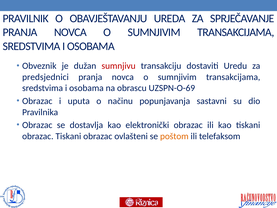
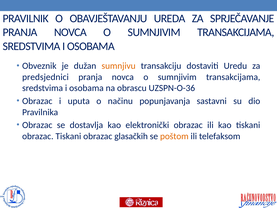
sumnjivu colour: red -> orange
UZSPN-O-69: UZSPN-O-69 -> UZSPN-O-36
ovlašteni: ovlašteni -> glasačkih
